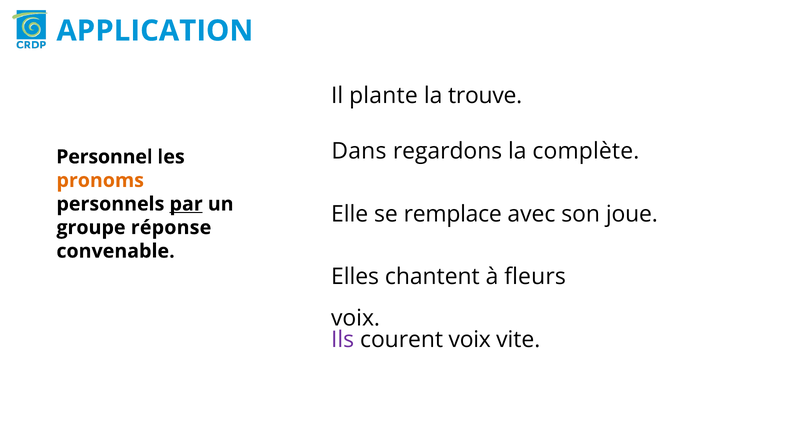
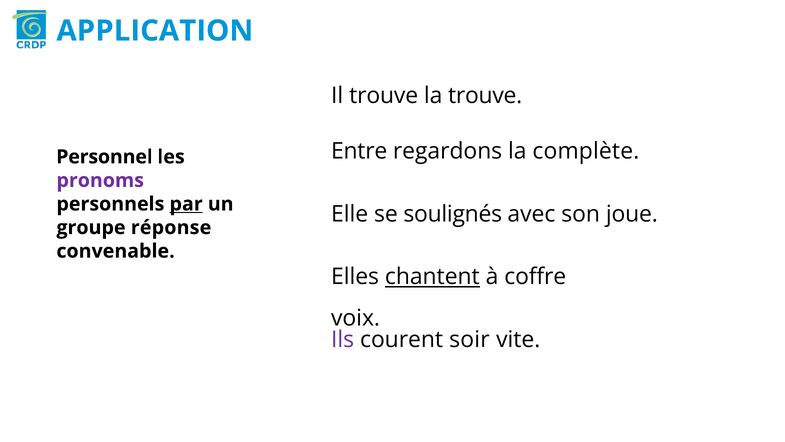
Il plante: plante -> trouve
Dans: Dans -> Entre
pronoms colour: orange -> purple
remplace: remplace -> soulignés
chantent underline: none -> present
fleurs: fleurs -> coffre
courent voix: voix -> soir
